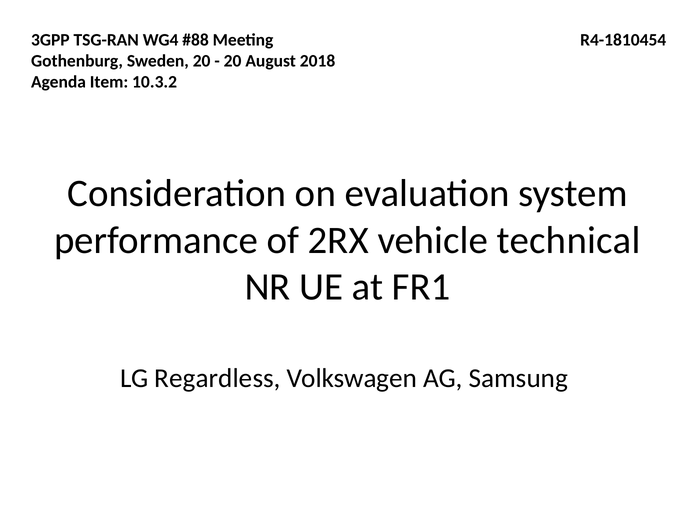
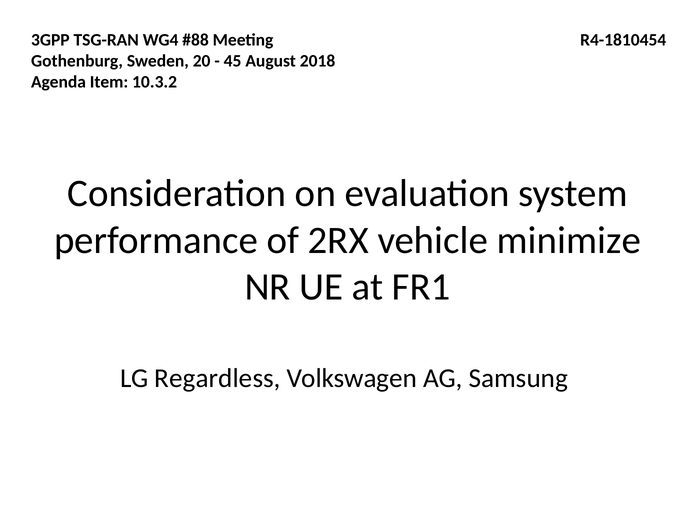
20 at (233, 61): 20 -> 45
technical: technical -> minimize
